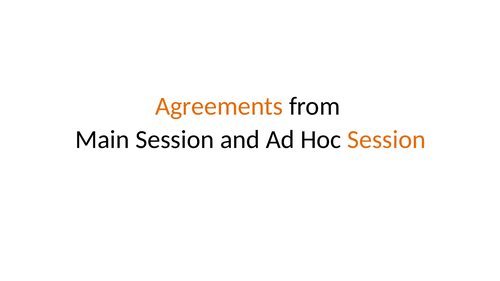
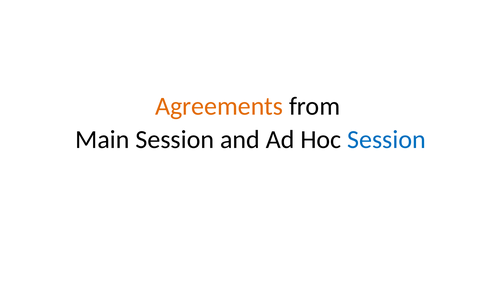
Session at (387, 140) colour: orange -> blue
